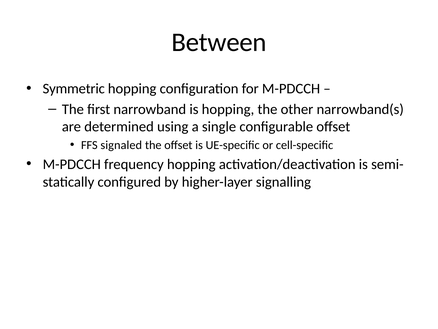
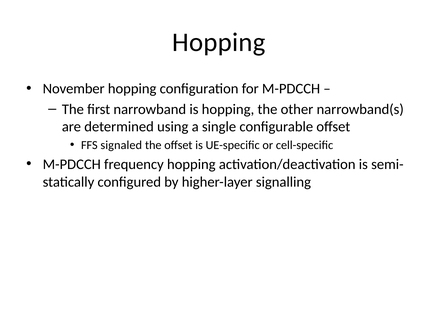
Between at (219, 42): Between -> Hopping
Symmetric: Symmetric -> November
